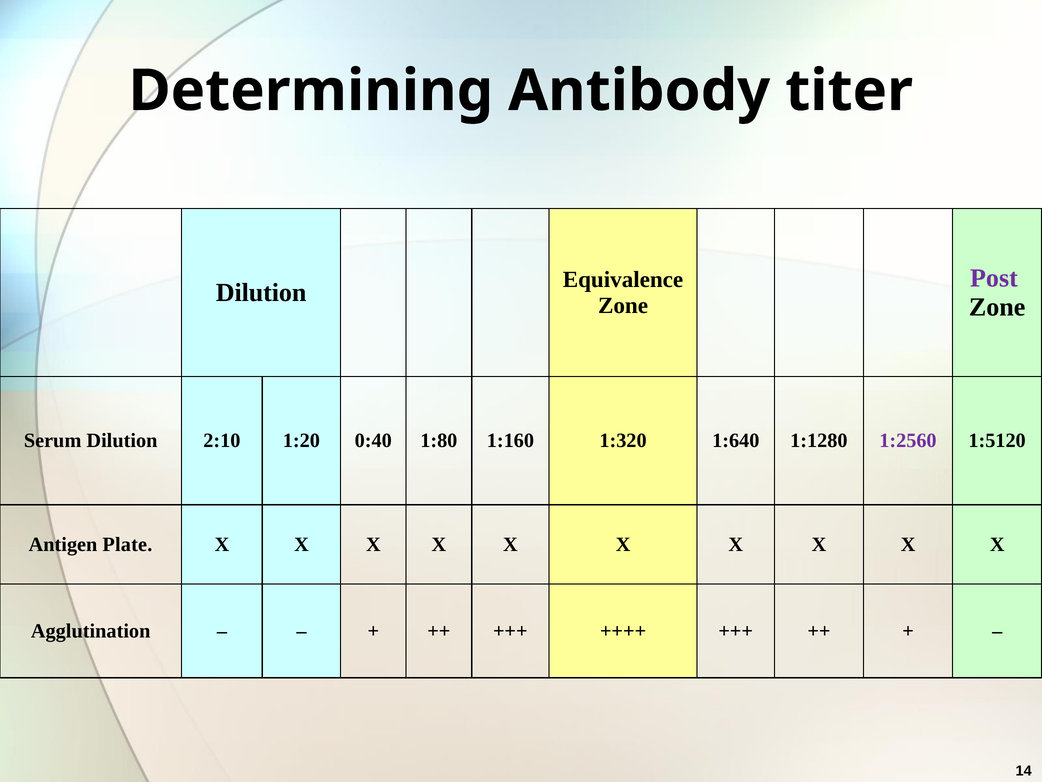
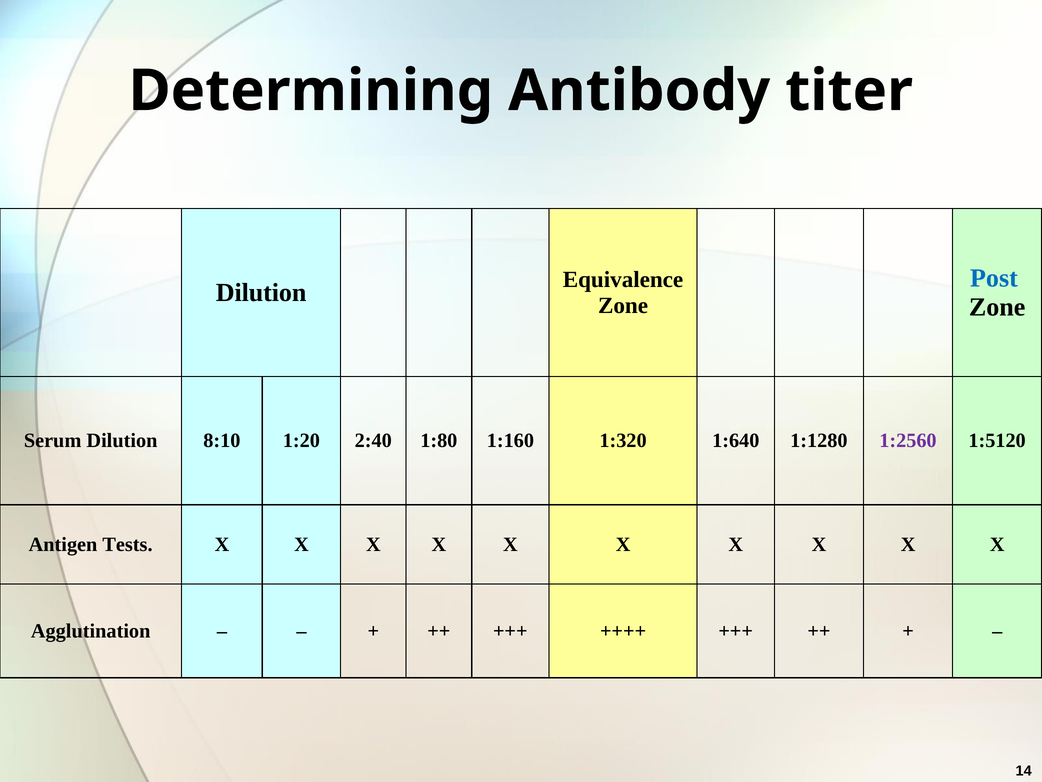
Post colour: purple -> blue
2:10: 2:10 -> 8:10
0:40: 0:40 -> 2:40
Plate: Plate -> Tests
